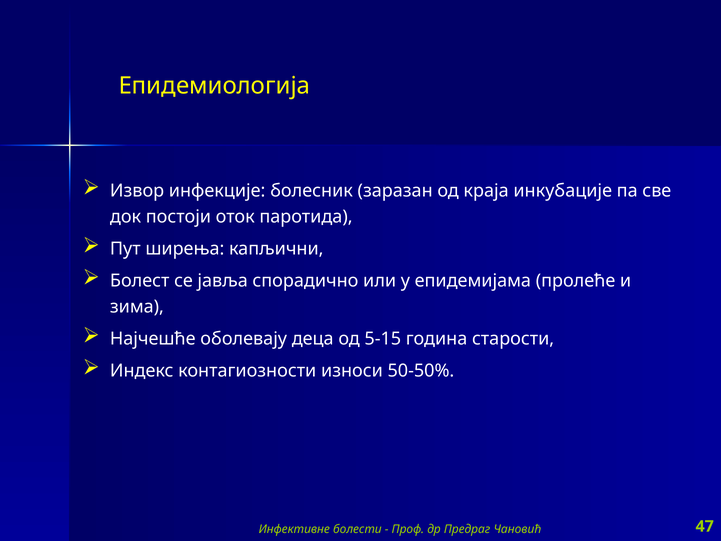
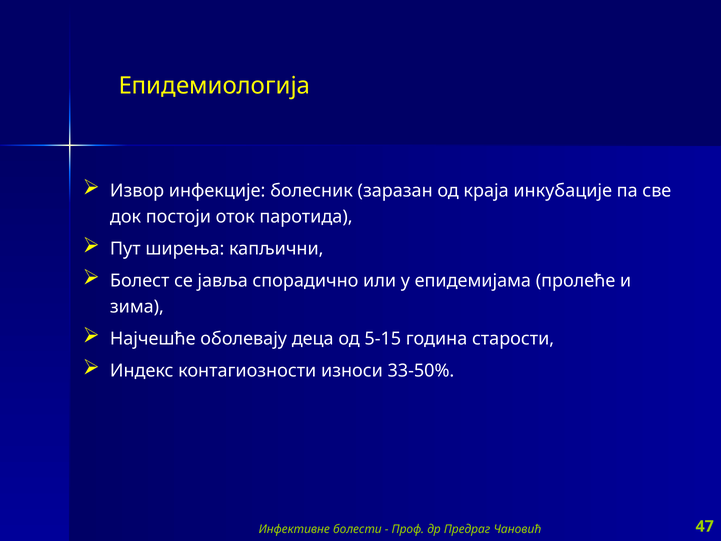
50-50%: 50-50% -> 33-50%
